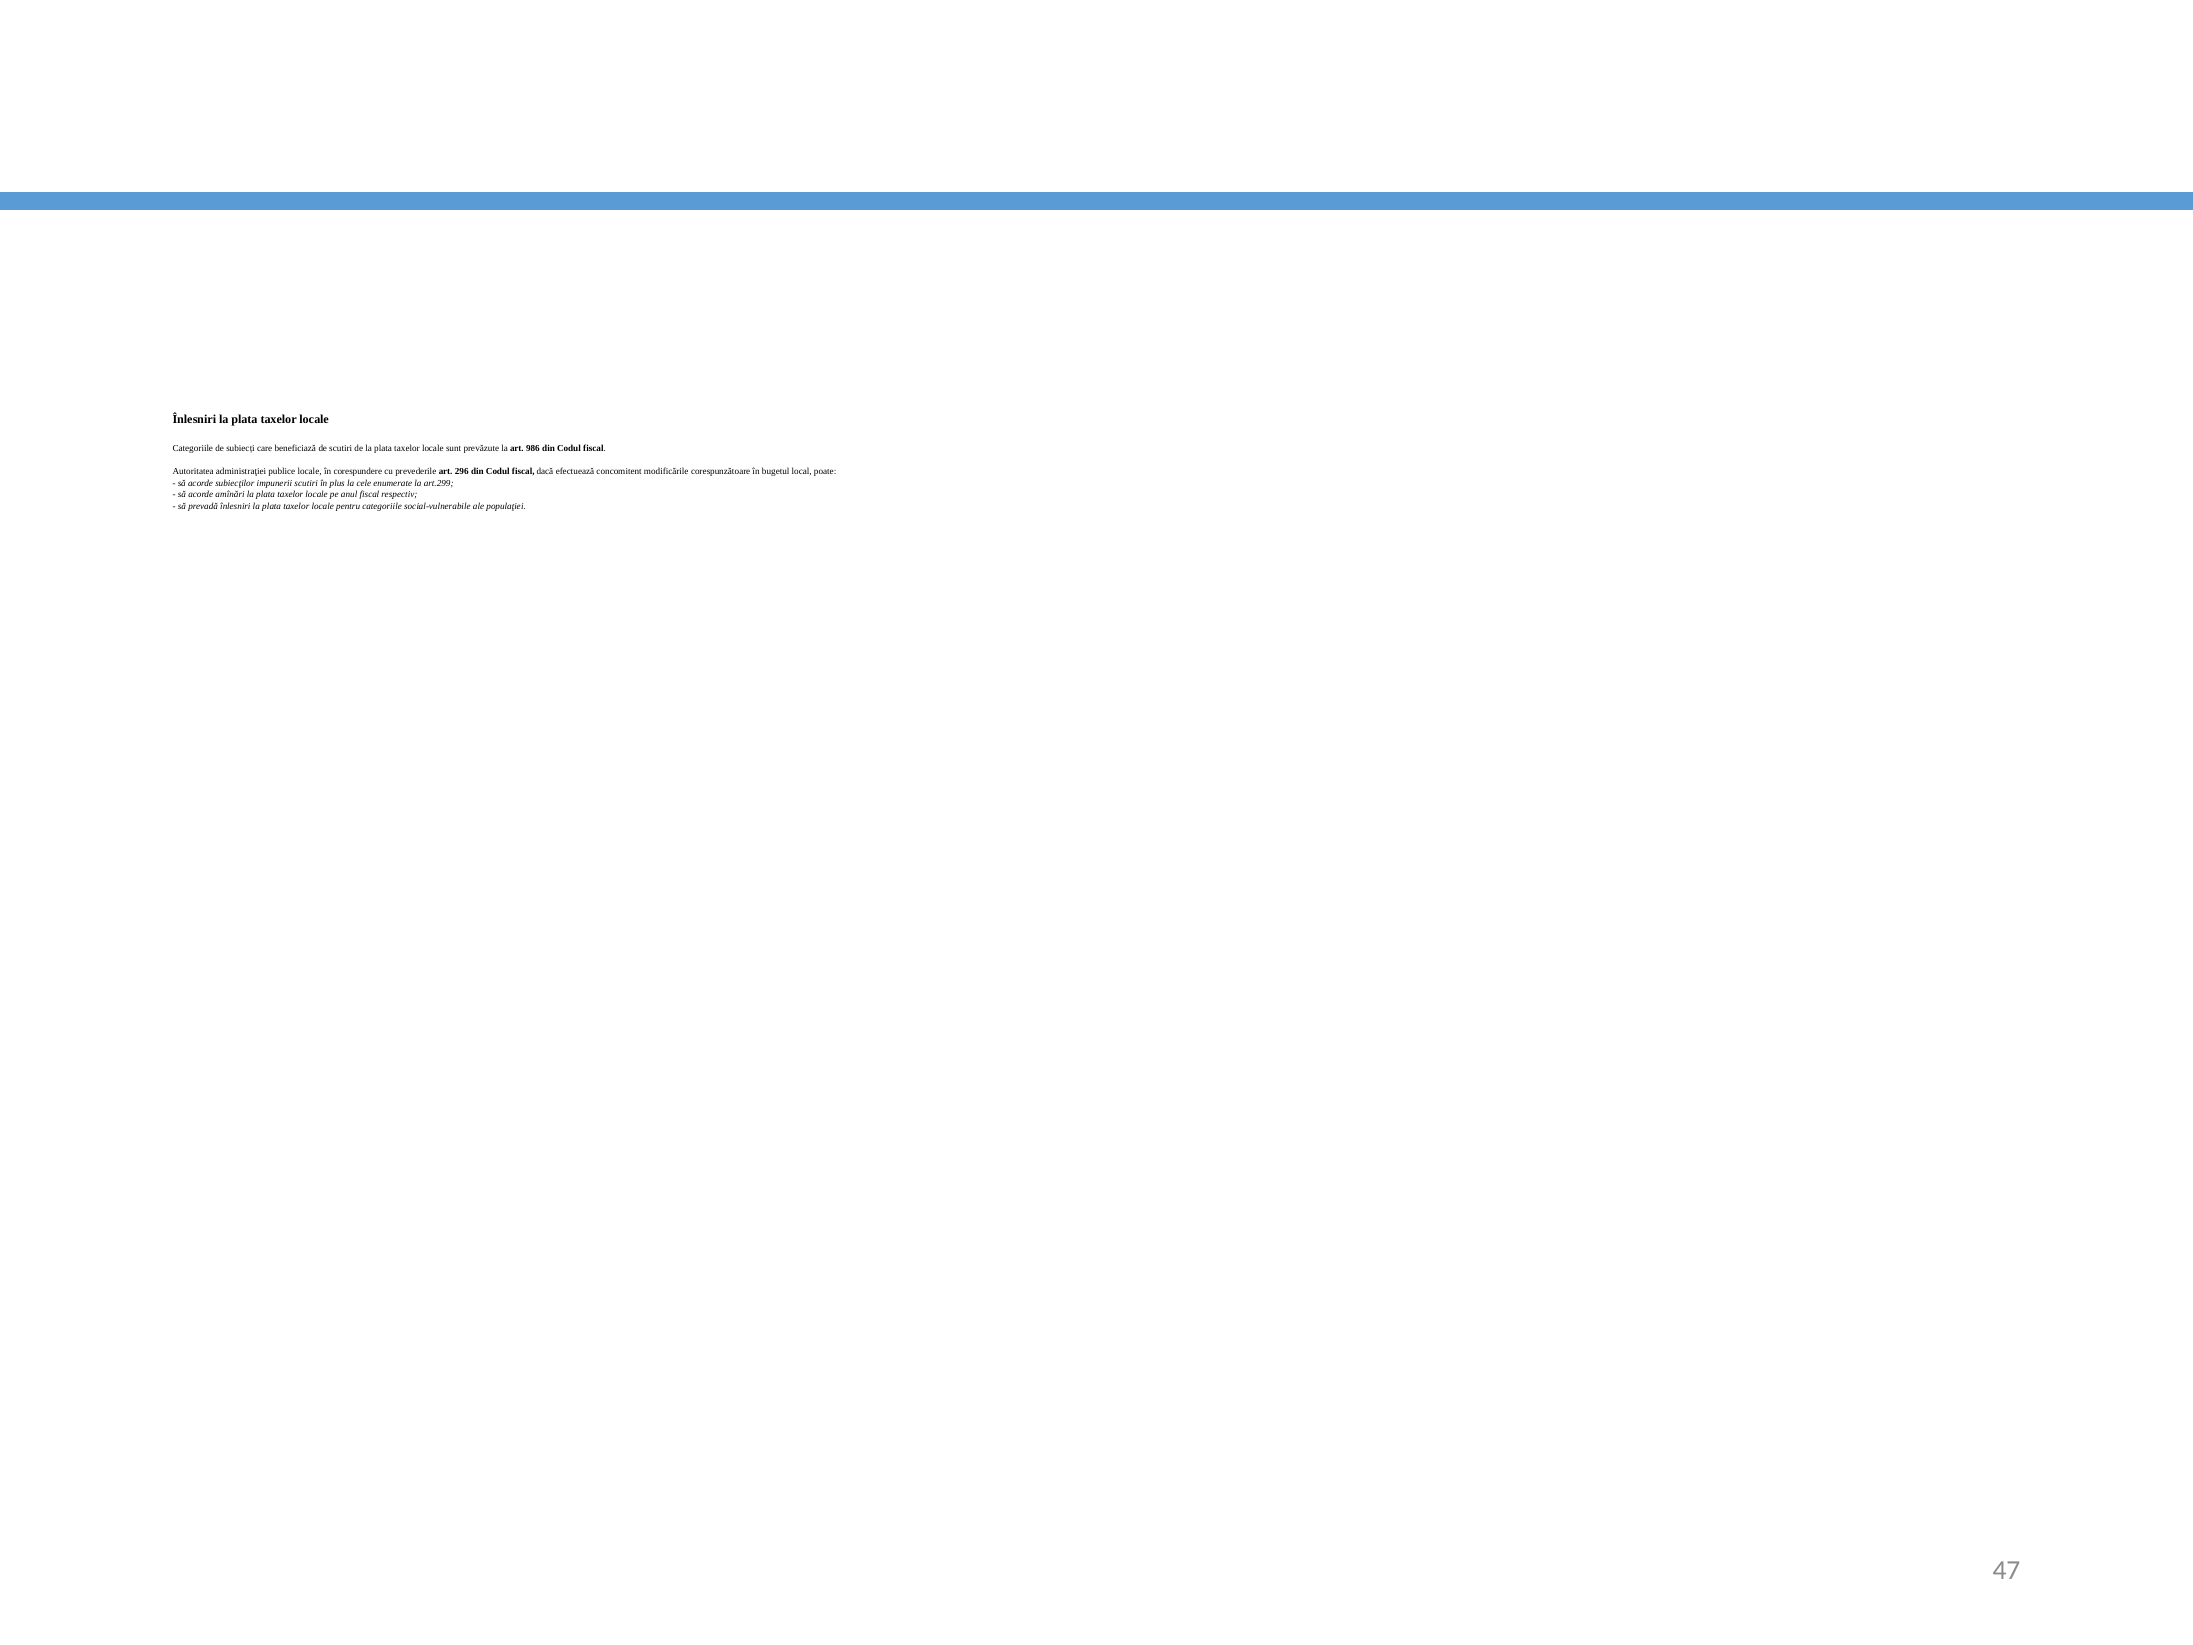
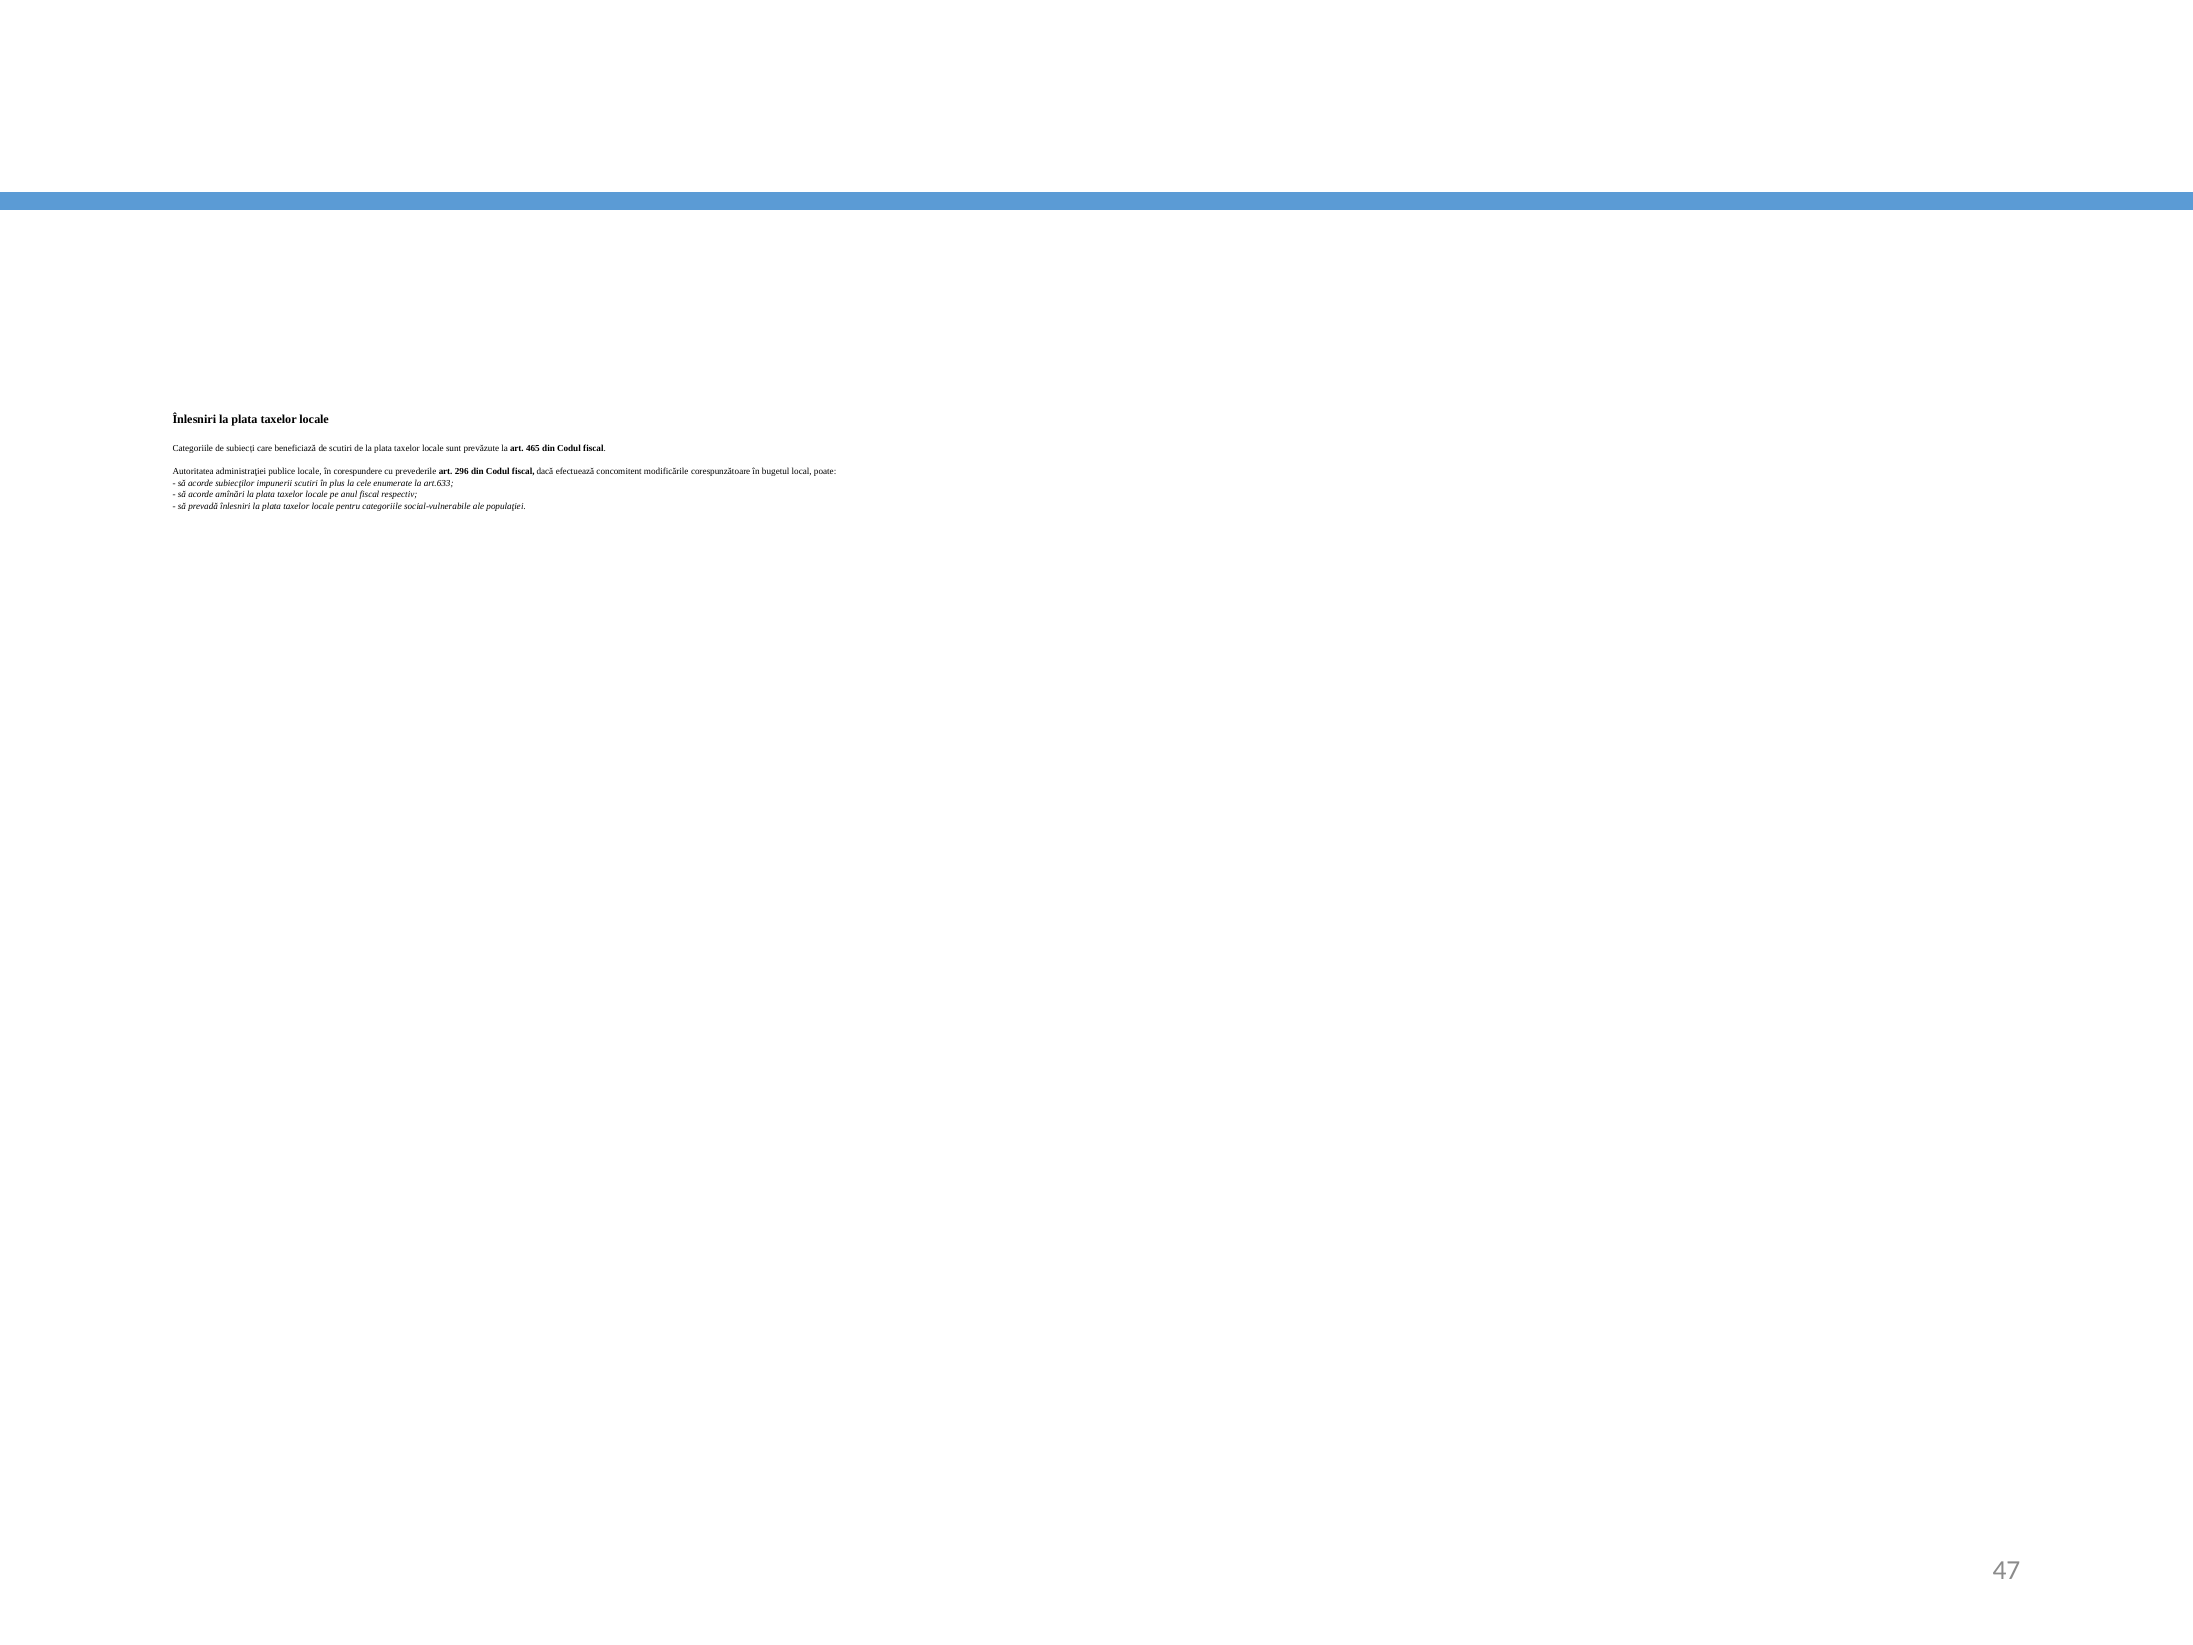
986: 986 -> 465
art.299: art.299 -> art.633
